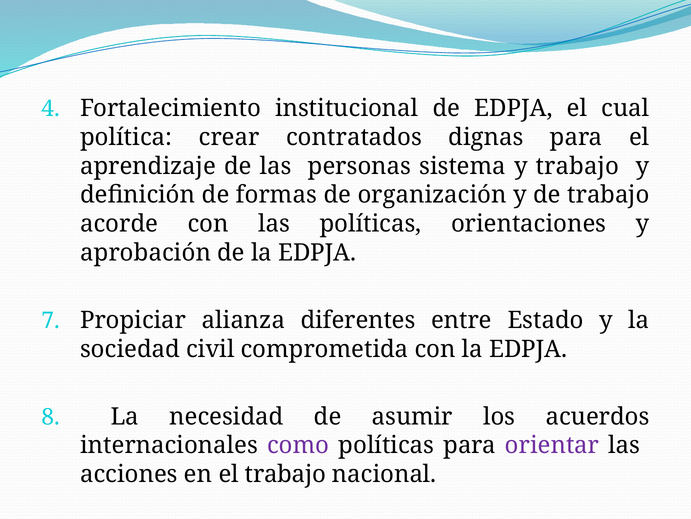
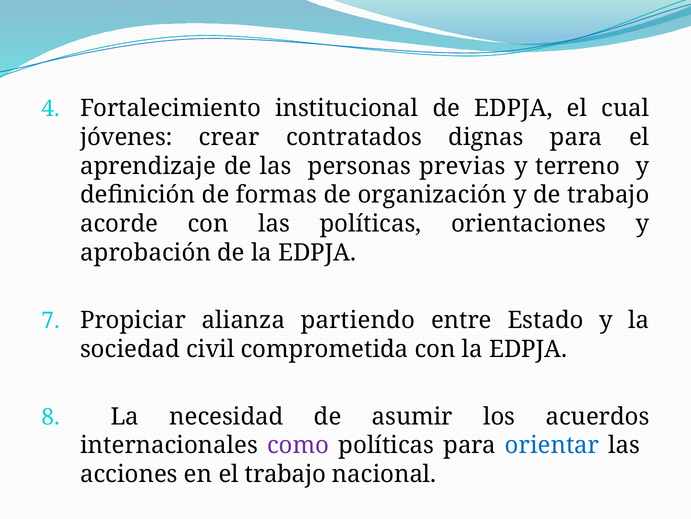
política: política -> jóvenes
sistema: sistema -> previas
y trabajo: trabajo -> terreno
diferentes: diferentes -> partiendo
orientar colour: purple -> blue
